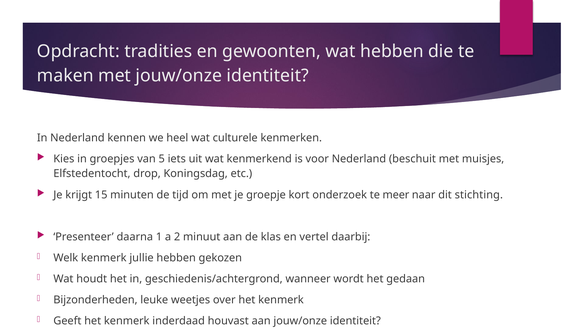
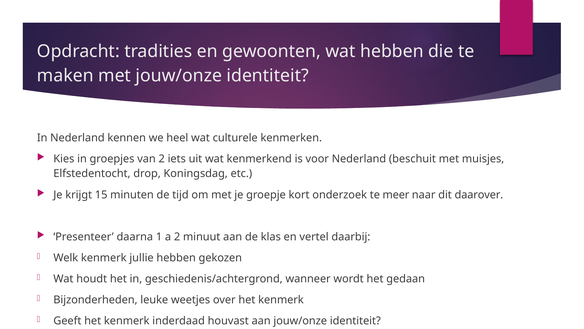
van 5: 5 -> 2
stichting: stichting -> daarover
